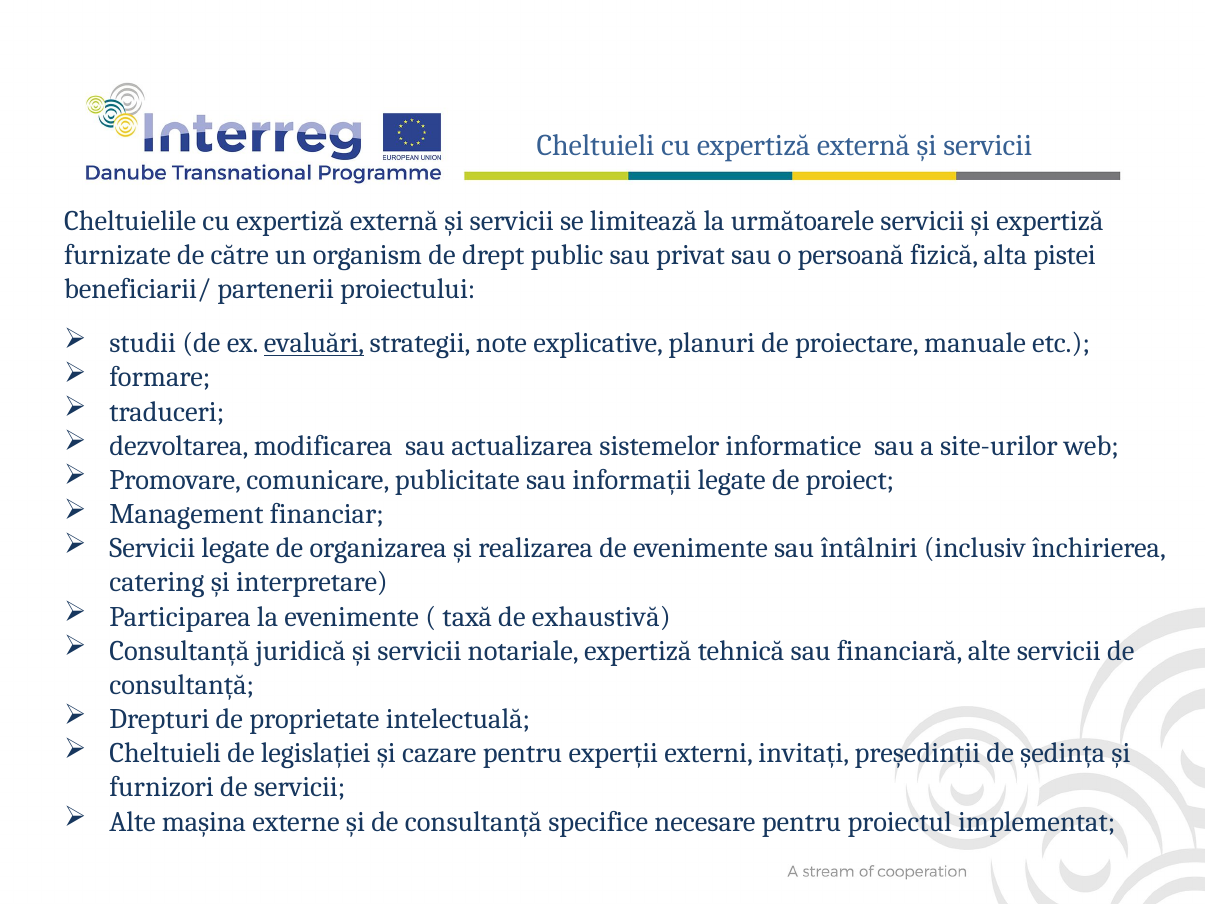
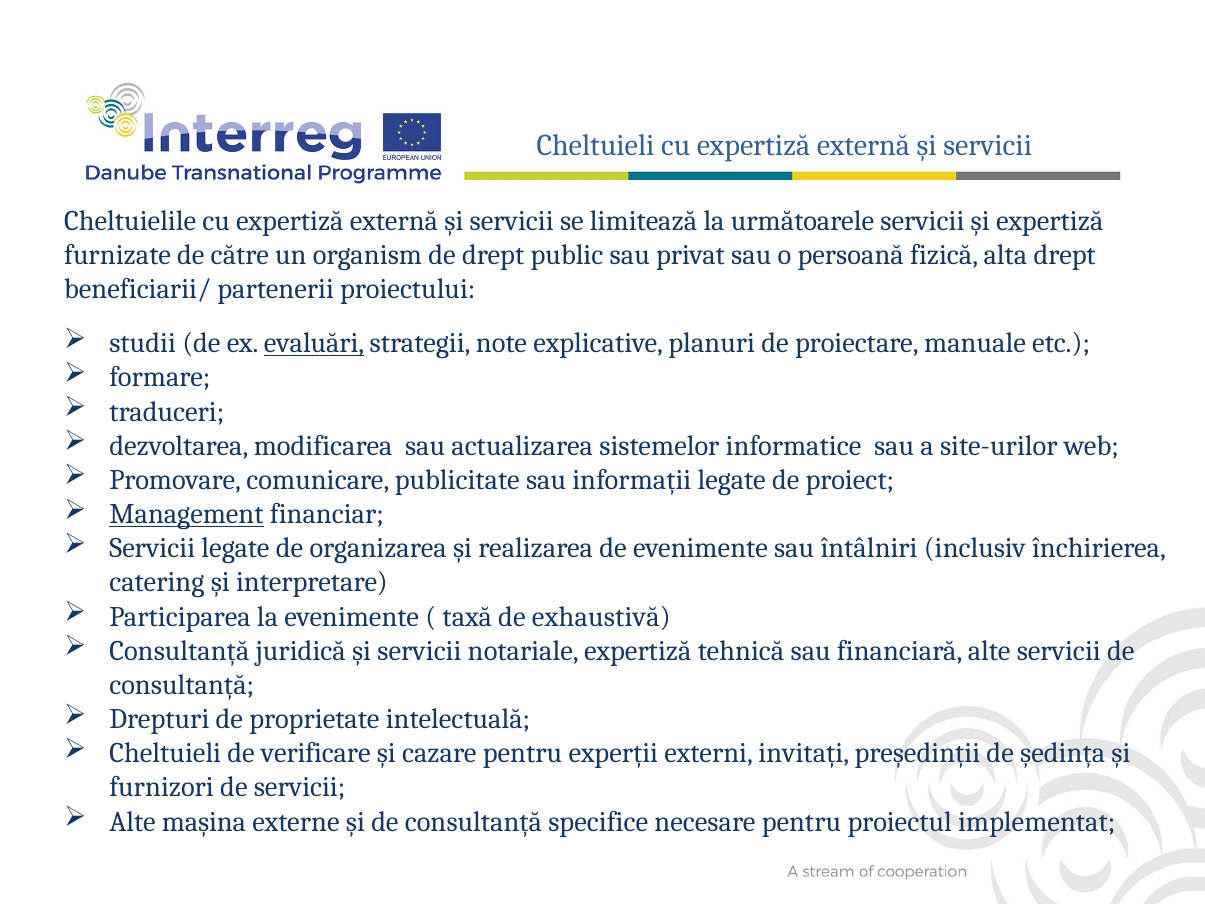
alta pistei: pistei -> drept
Management underline: none -> present
legislației: legislației -> verificare
